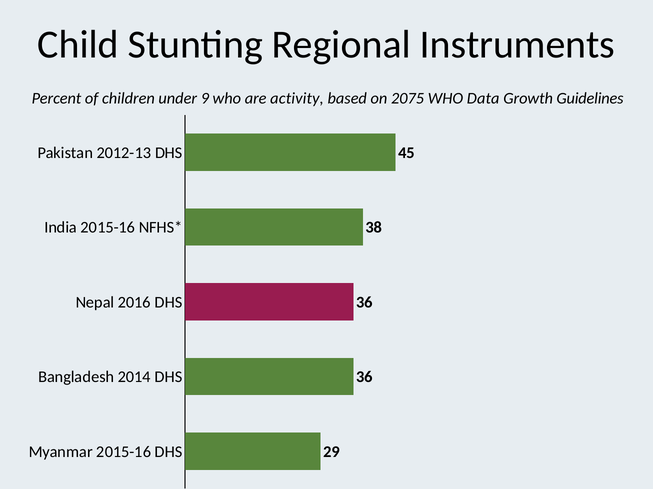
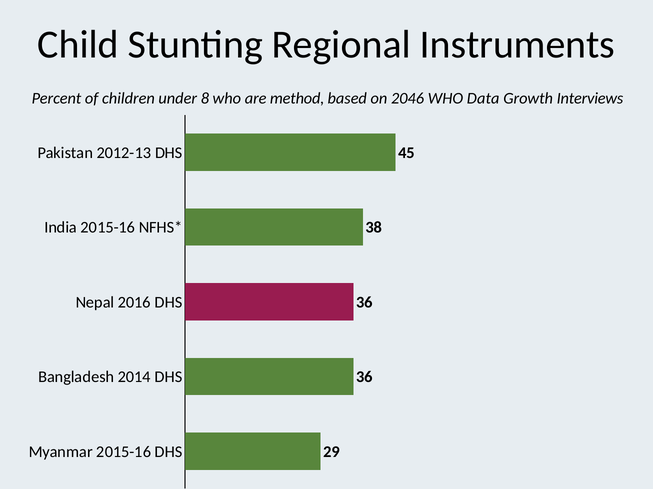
9: 9 -> 8
activity: activity -> method
2075: 2075 -> 2046
Guidelines: Guidelines -> Interviews
